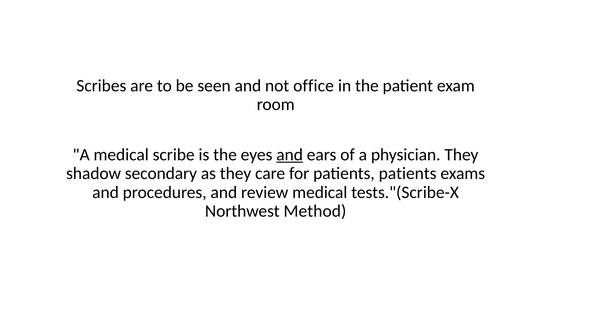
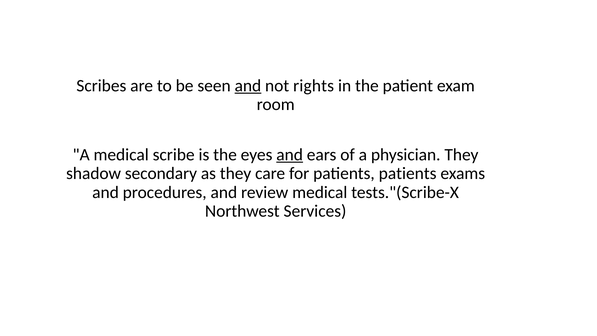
and at (248, 86) underline: none -> present
office: office -> rights
Method: Method -> Services
